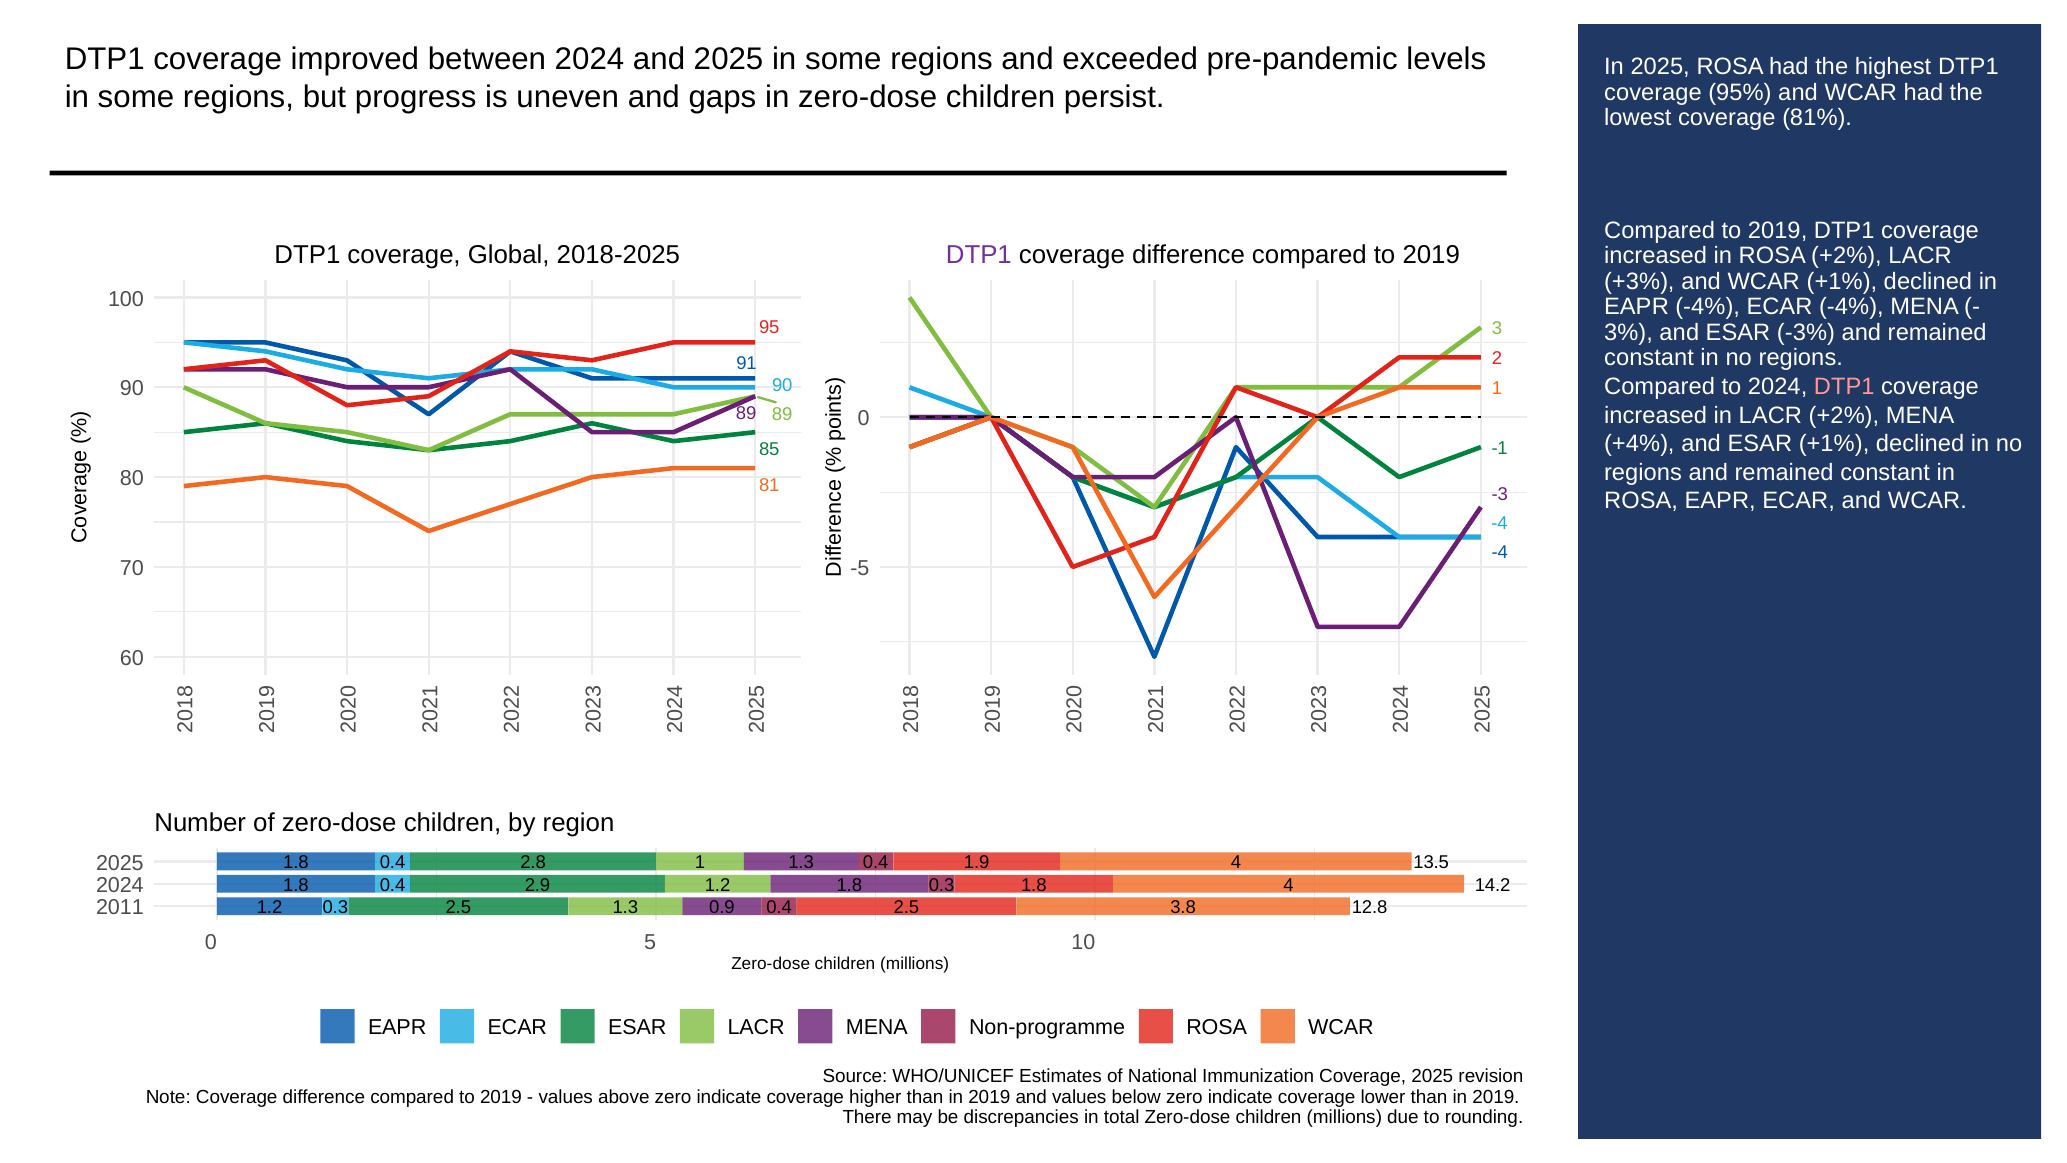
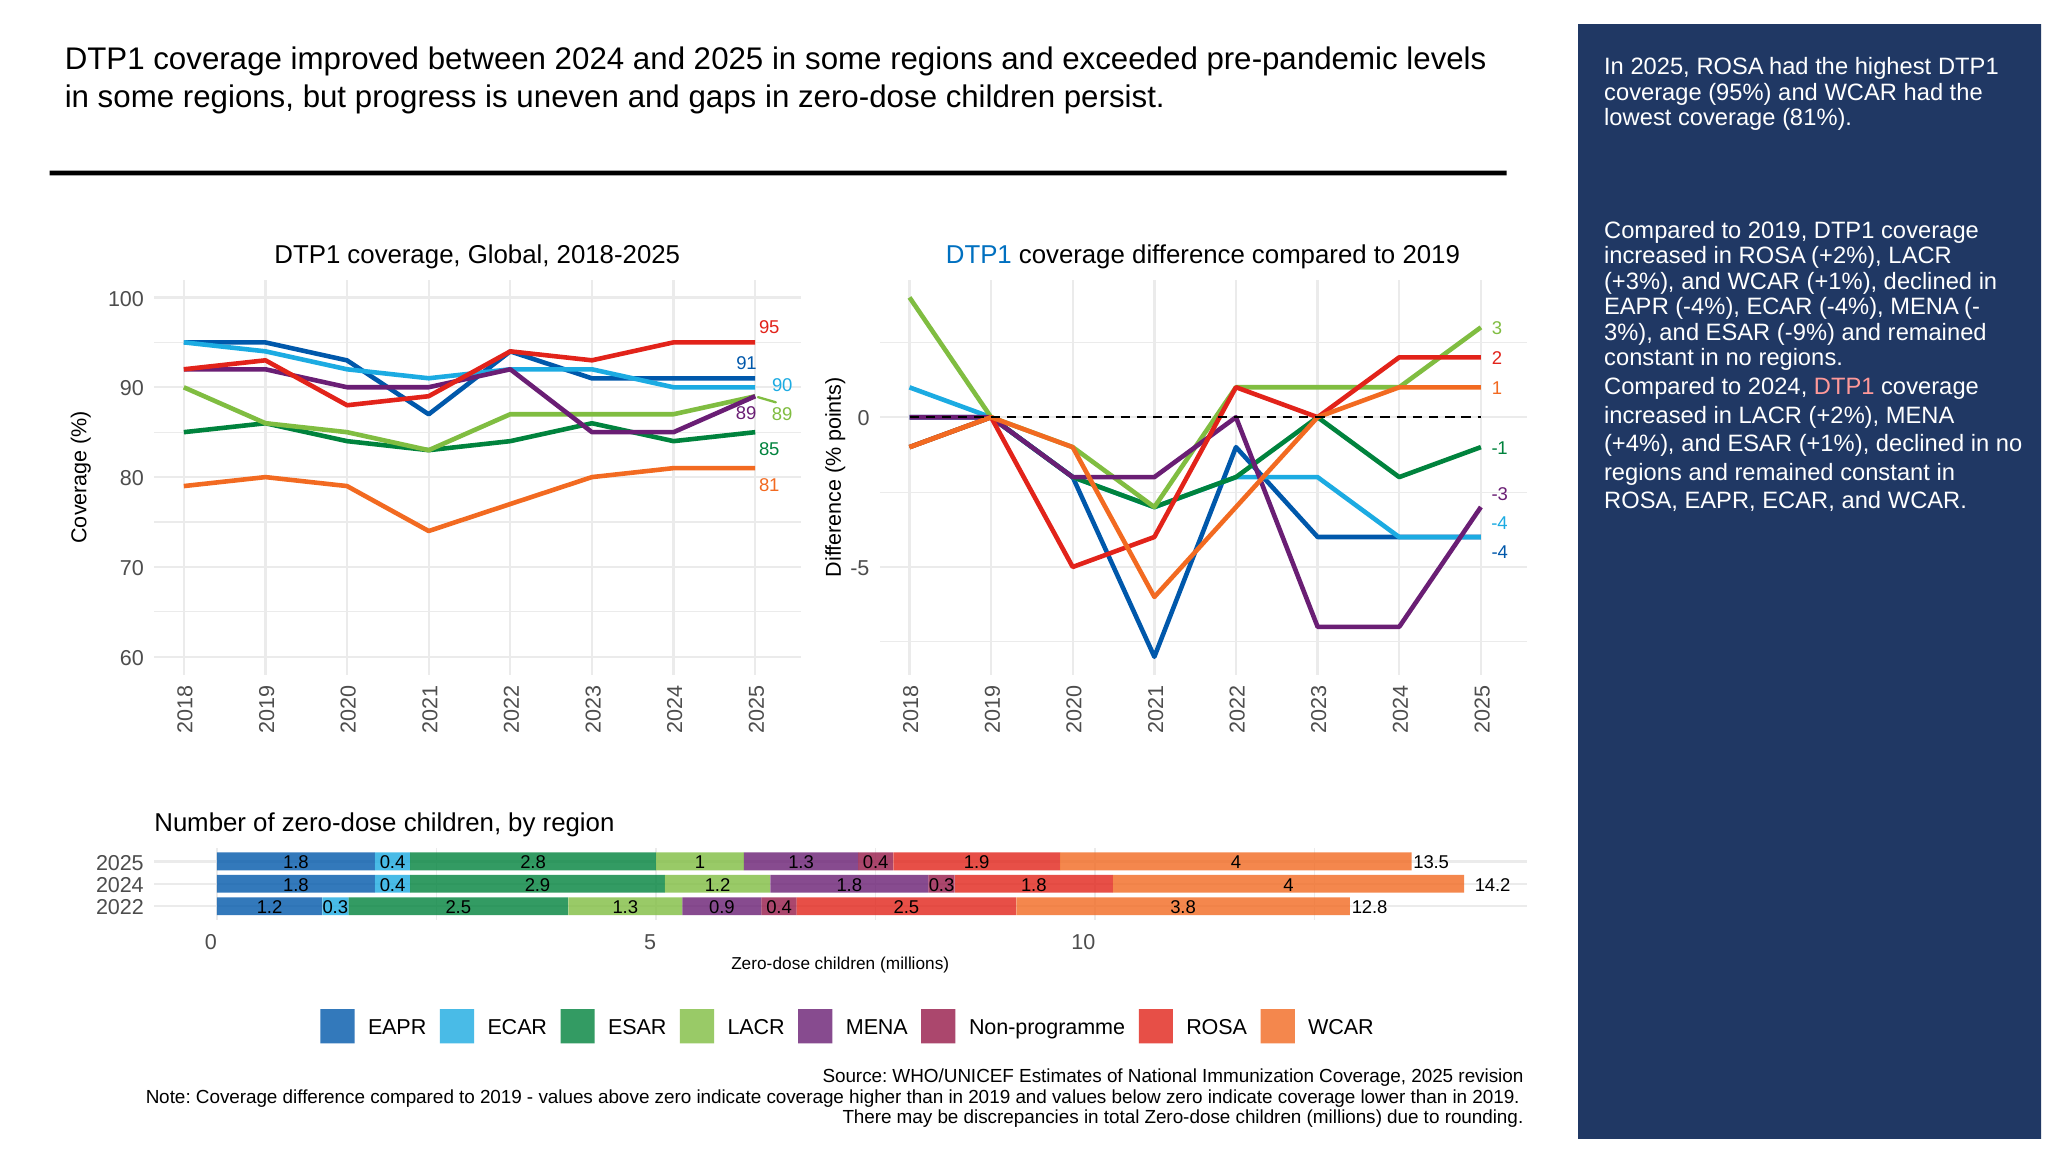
DTP1 at (979, 255) colour: purple -> blue
-3%: -3% -> -9%
2011: 2011 -> 2022
